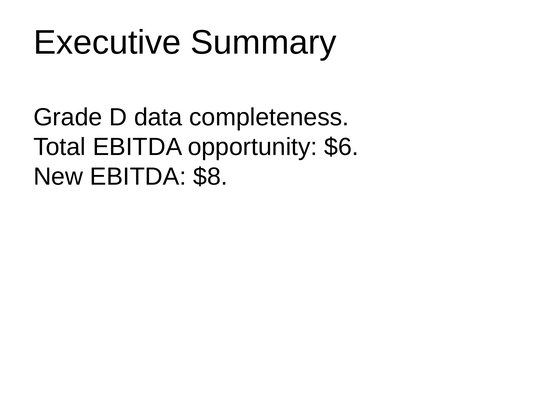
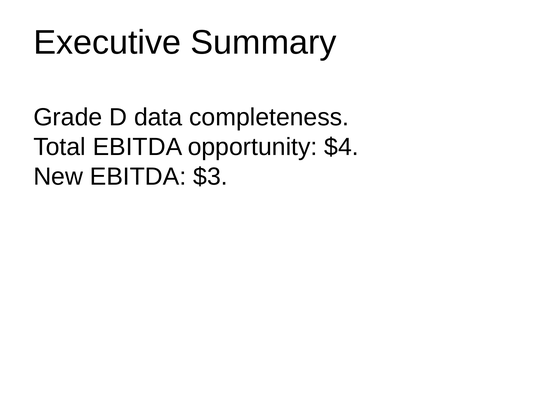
$6: $6 -> $4
$8: $8 -> $3
